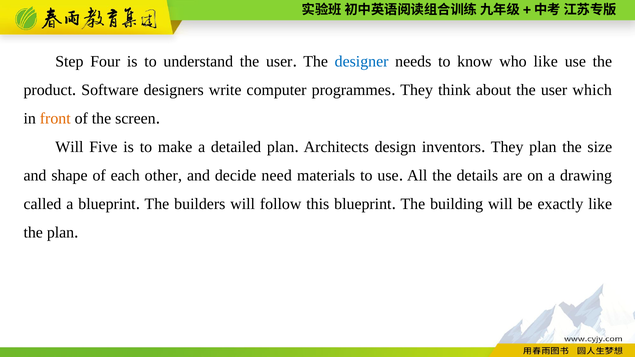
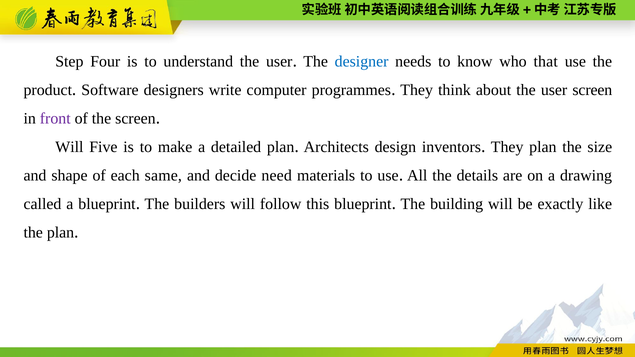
who like: like -> that
user which: which -> screen
front colour: orange -> purple
other: other -> same
